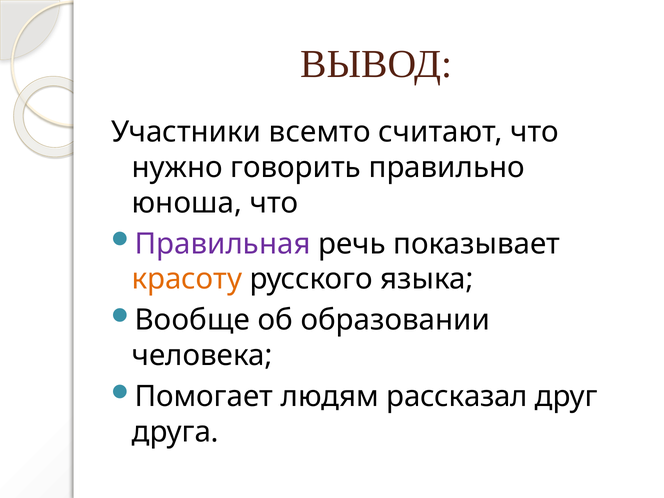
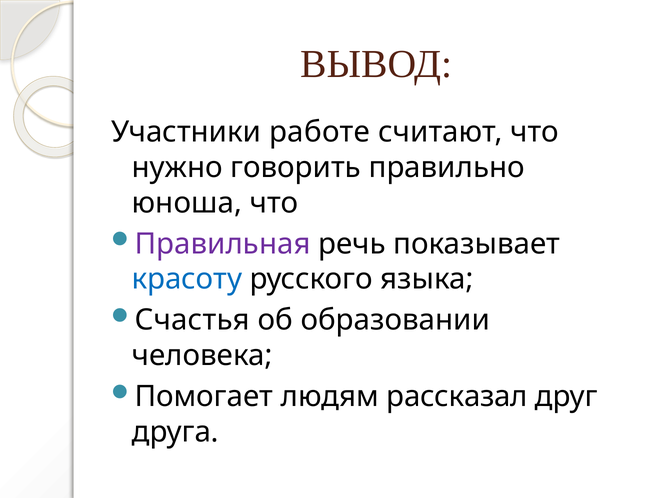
всемто: всемто -> работе
красоту colour: orange -> blue
Вообще: Вообще -> Счастья
